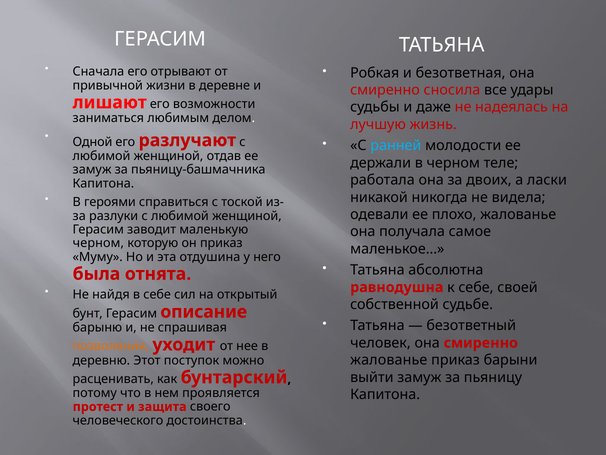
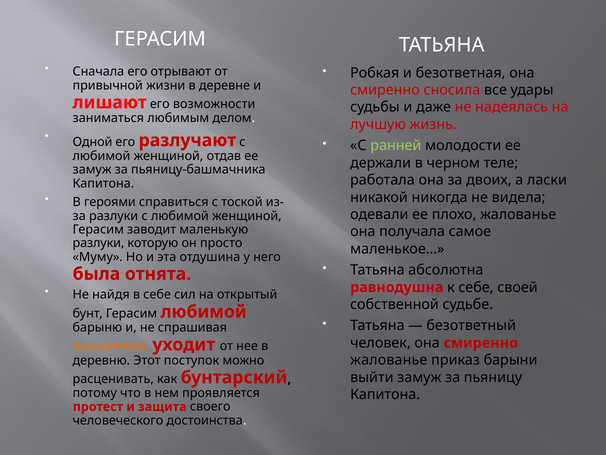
ранней colour: light blue -> light green
черном at (98, 243): черном -> разлуки
он приказ: приказ -> просто
Герасим описание: описание -> любимой
